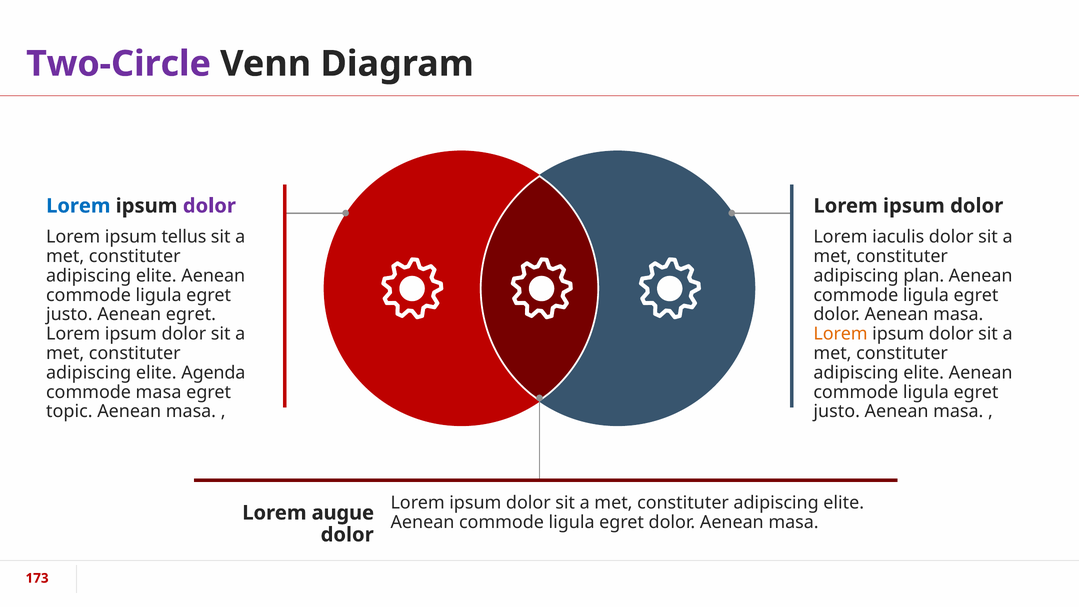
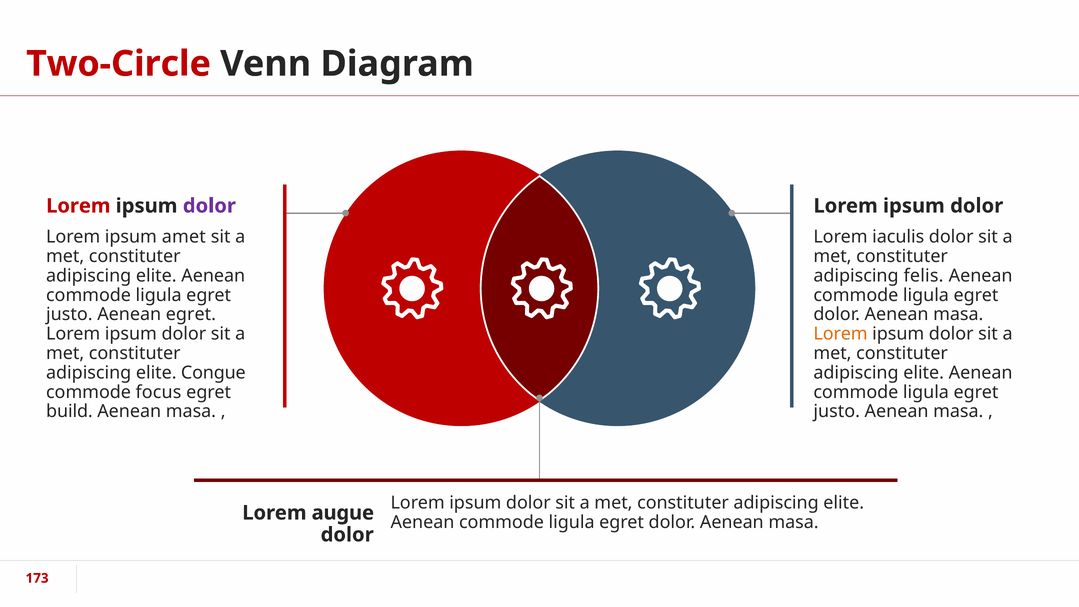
Two-Circle colour: purple -> red
Lorem at (78, 206) colour: blue -> red
tellus: tellus -> amet
plan: plan -> felis
Agenda: Agenda -> Congue
commode masa: masa -> focus
topic: topic -> build
